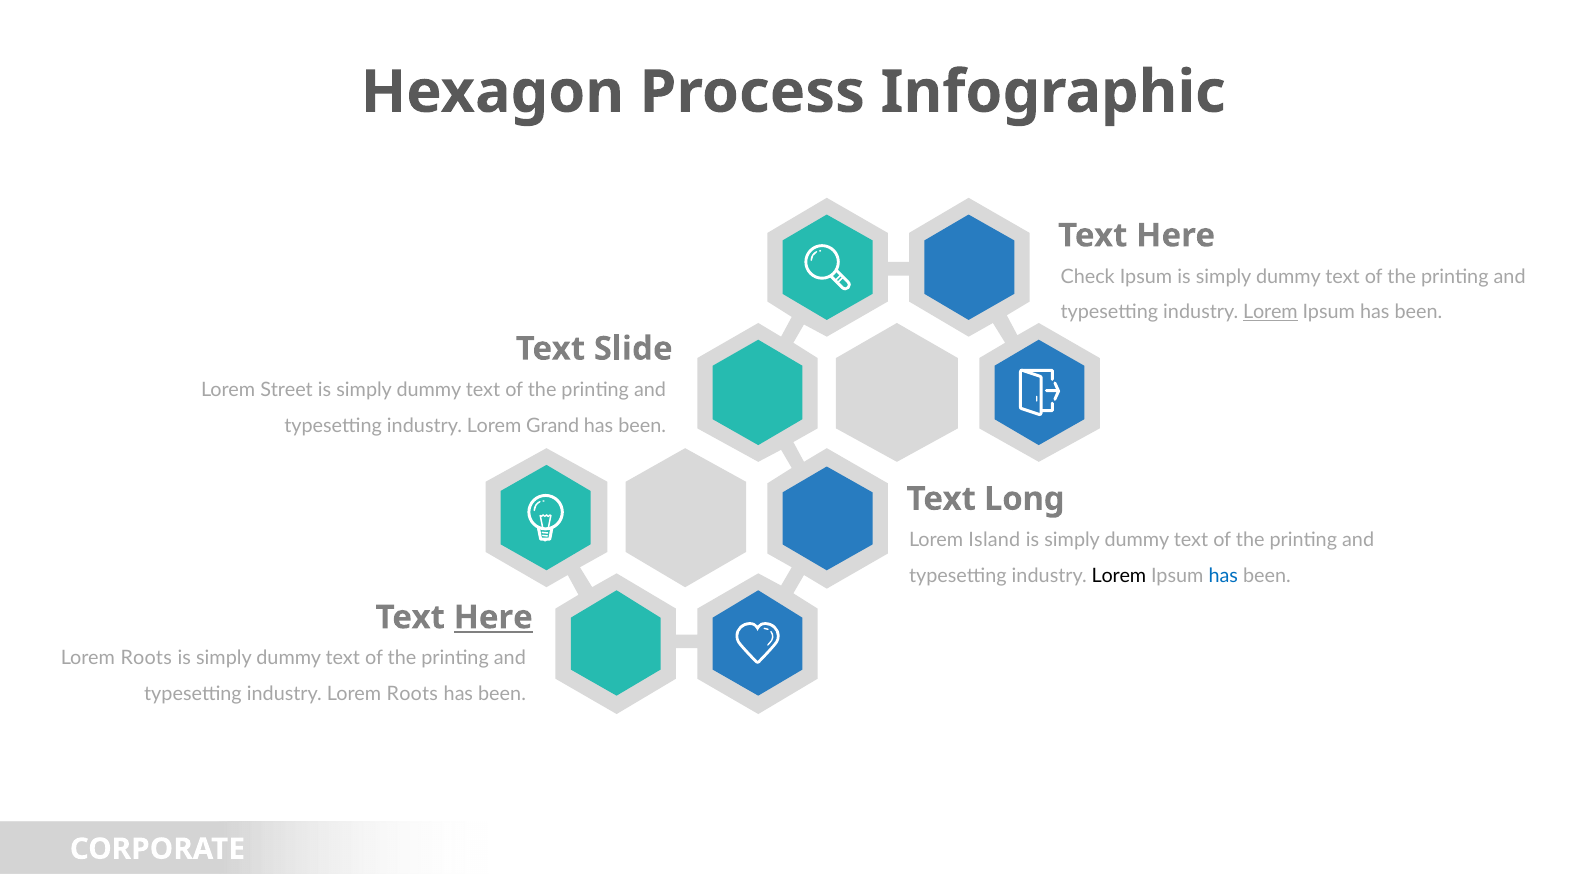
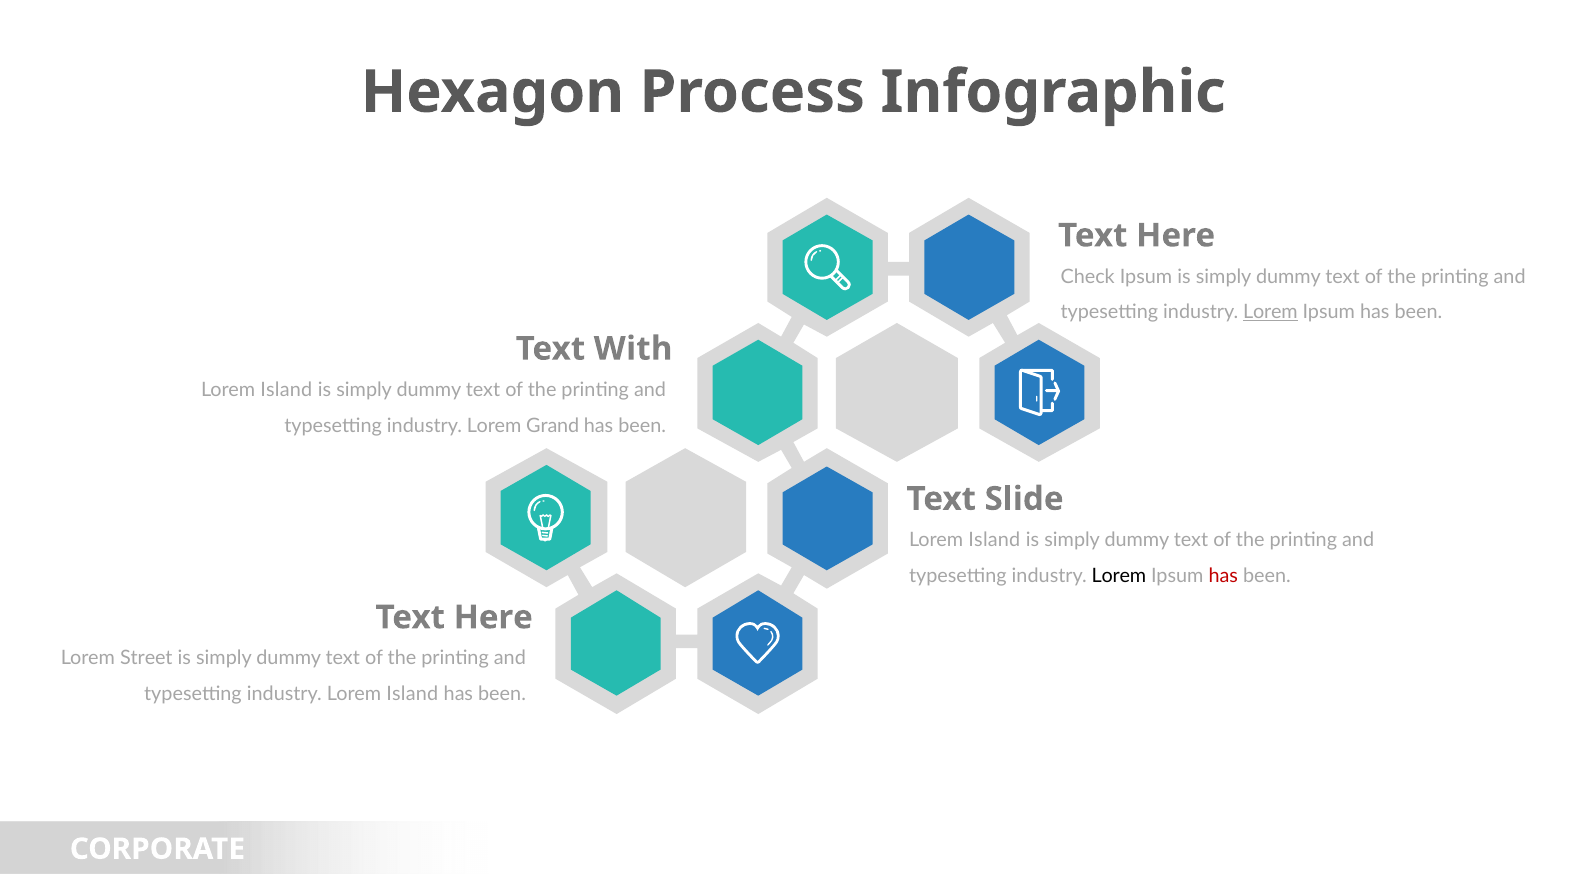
Slide: Slide -> With
Street at (287, 390): Street -> Island
Long: Long -> Slide
has at (1223, 575) colour: blue -> red
Here at (493, 617) underline: present -> none
Roots at (146, 658): Roots -> Street
industry Lorem Roots: Roots -> Island
